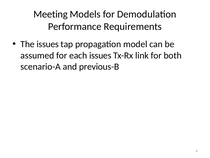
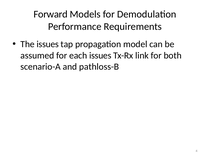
Meeting: Meeting -> Forward
previous-B: previous-B -> pathloss-B
